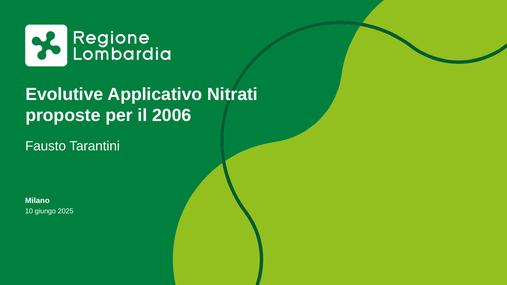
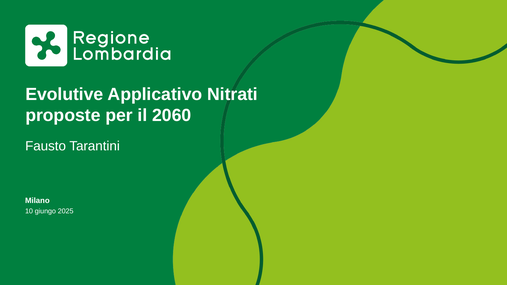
2006: 2006 -> 2060
